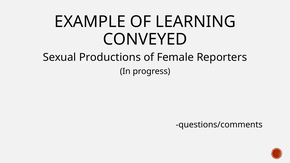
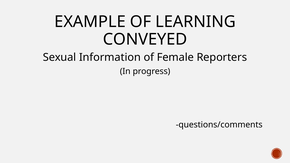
Productions: Productions -> Information
